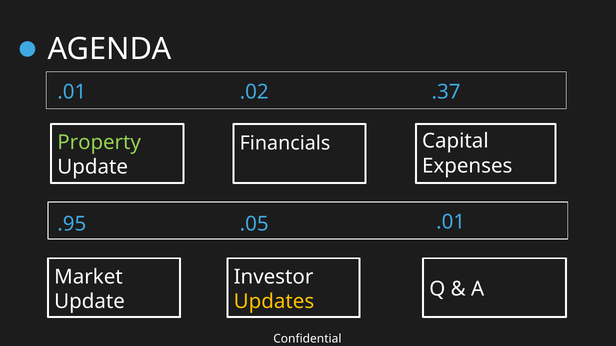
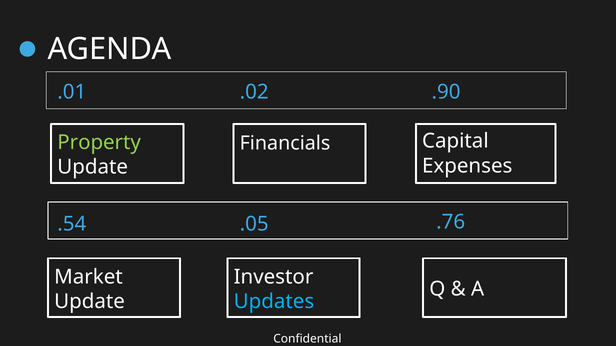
.37: .37 -> .90
.95: .95 -> .54
.05 .01: .01 -> .76
Updates colour: yellow -> light blue
